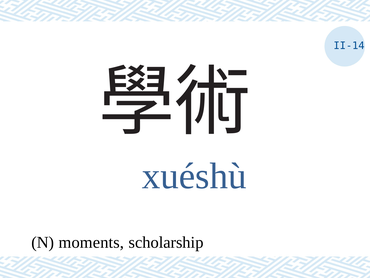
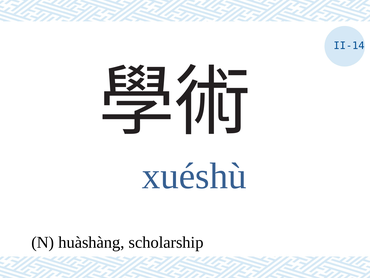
moments: moments -> huàshàng
